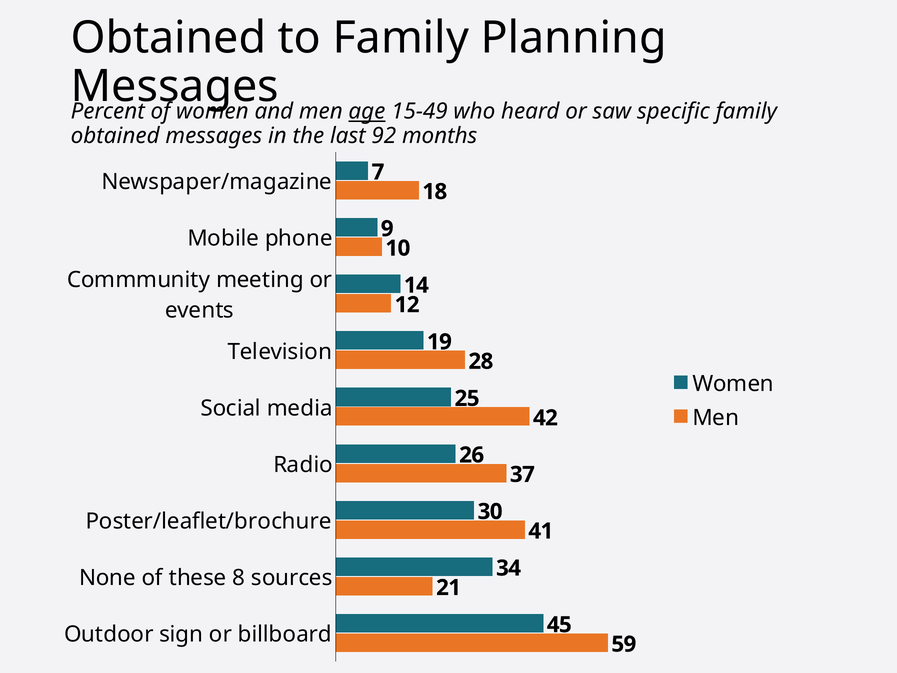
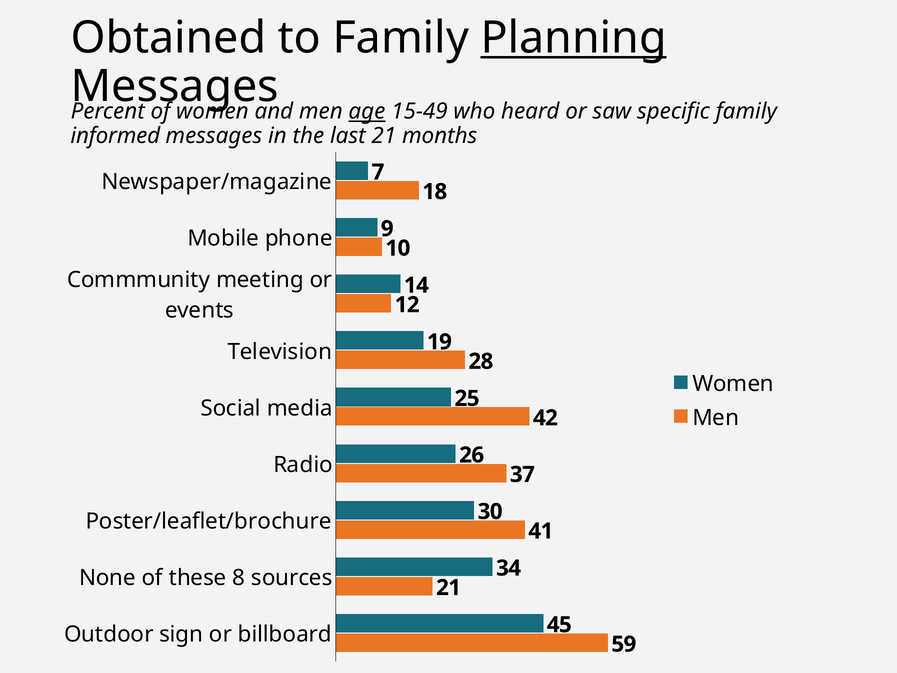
Planning underline: none -> present
obtained at (115, 136): obtained -> informed
last 92: 92 -> 21
